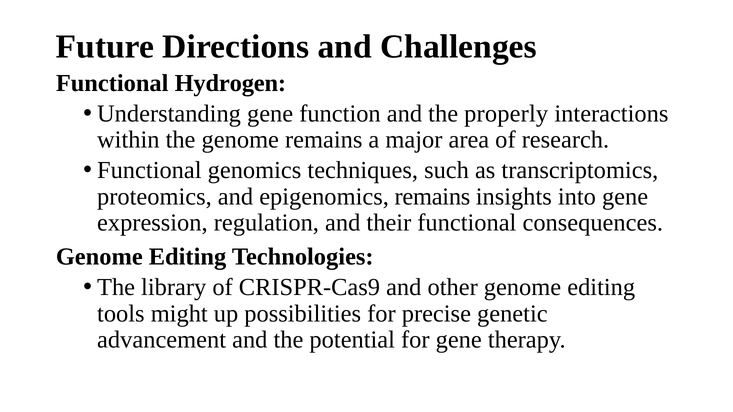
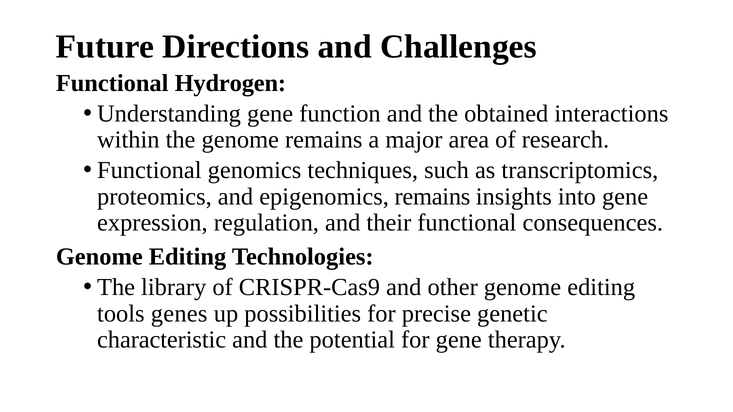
properly: properly -> obtained
might: might -> genes
advancement: advancement -> characteristic
